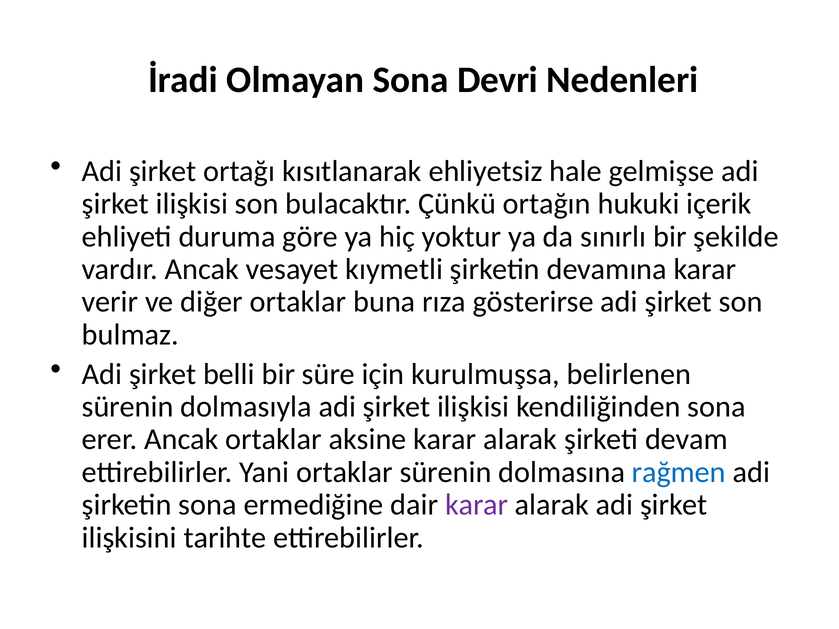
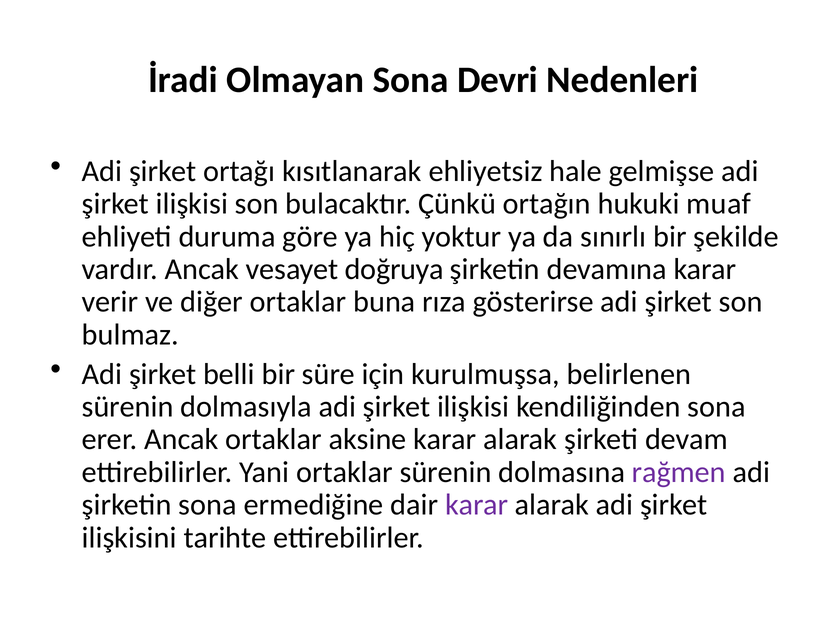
içerik: içerik -> muaf
kıymetli: kıymetli -> doğruya
rağmen colour: blue -> purple
